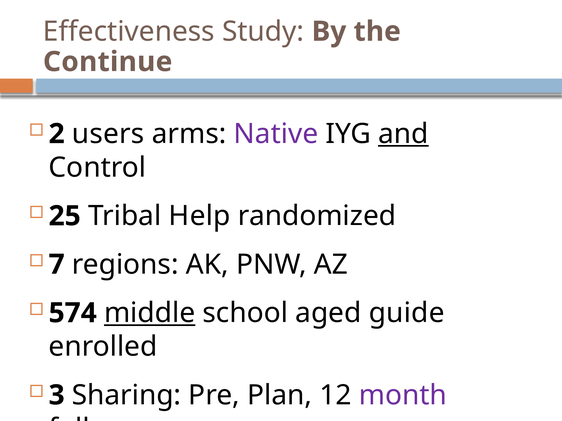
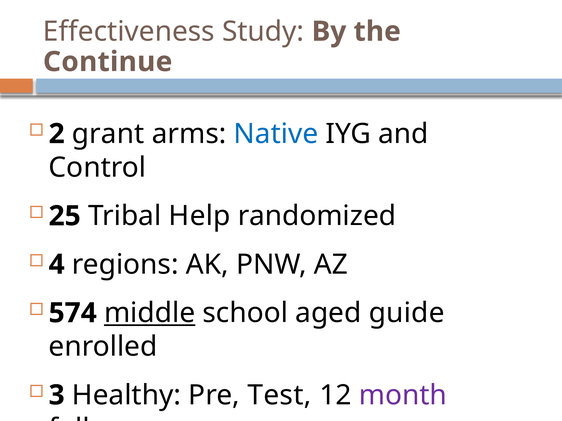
users: users -> grant
Native colour: purple -> blue
and underline: present -> none
7: 7 -> 4
Sharing: Sharing -> Healthy
Plan: Plan -> Test
